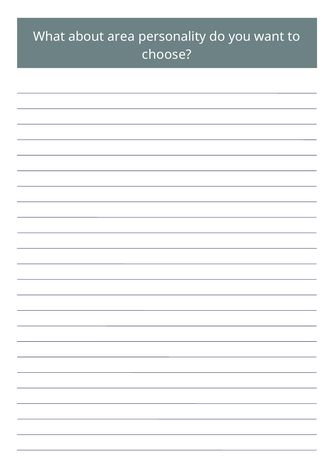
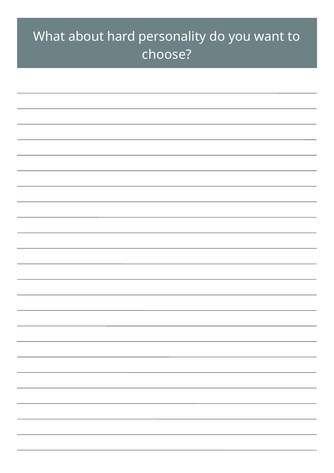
area: area -> hard
